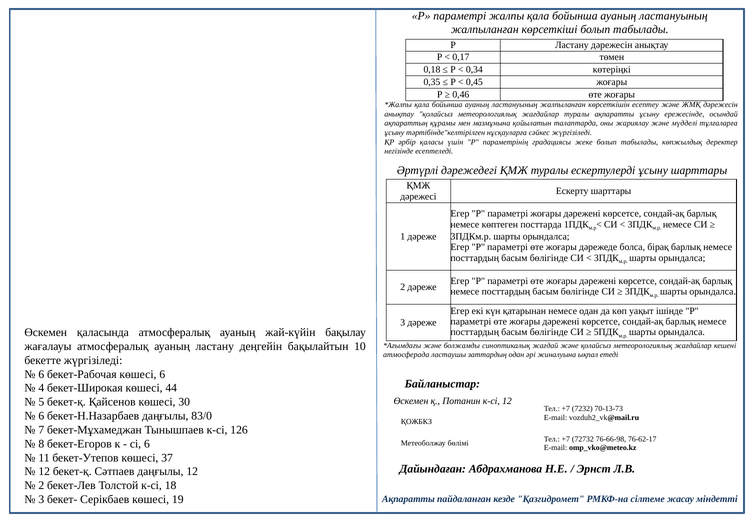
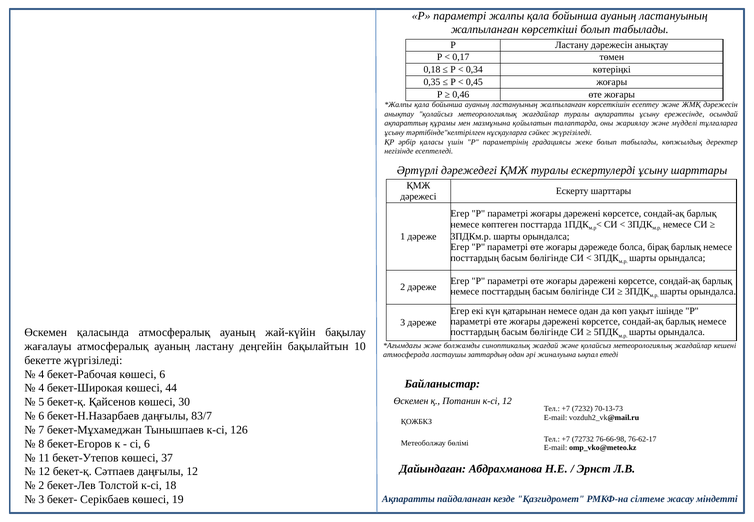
6 at (41, 374): 6 -> 4
83/0: 83/0 -> 83/7
